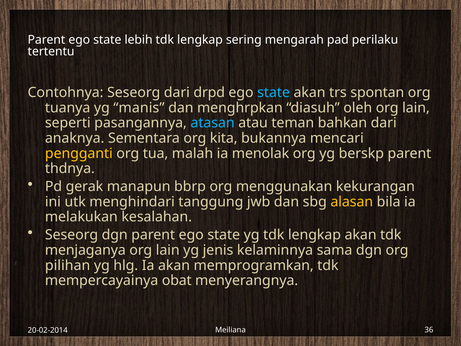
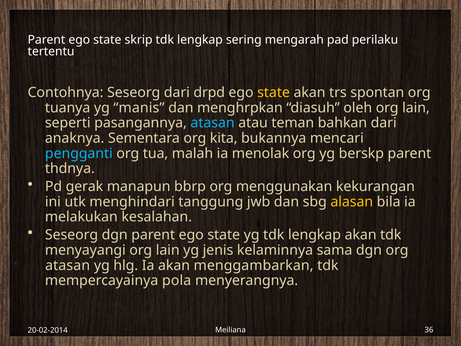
lebih: lebih -> skrip
state at (274, 92) colour: light blue -> yellow
pengganti colour: yellow -> light blue
menjaganya: menjaganya -> menyayangi
pilihan at (68, 265): pilihan -> atasan
memprogramkan: memprogramkan -> menggambarkan
obat: obat -> pola
